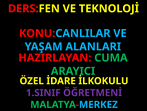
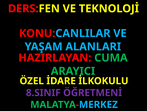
1.SINIF: 1.SINIF -> 8.SINIF
